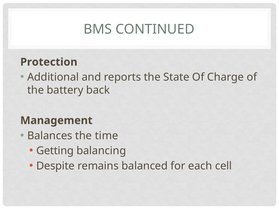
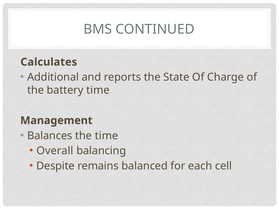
Protection: Protection -> Calculates
battery back: back -> time
Getting: Getting -> Overall
